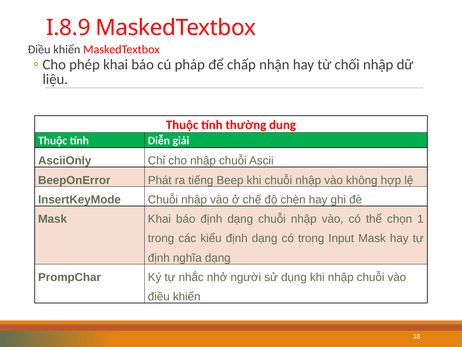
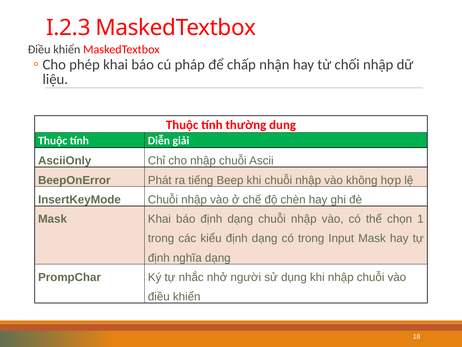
I.8.9: I.8.9 -> I.2.3
